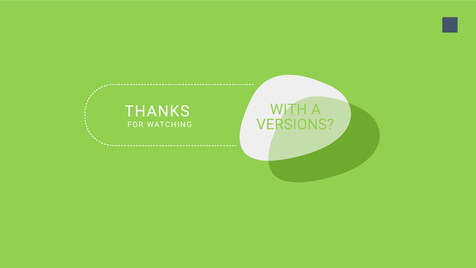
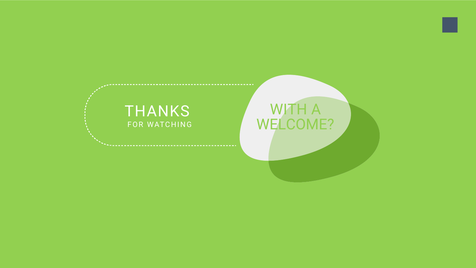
VERSIONS: VERSIONS -> WELCOME
